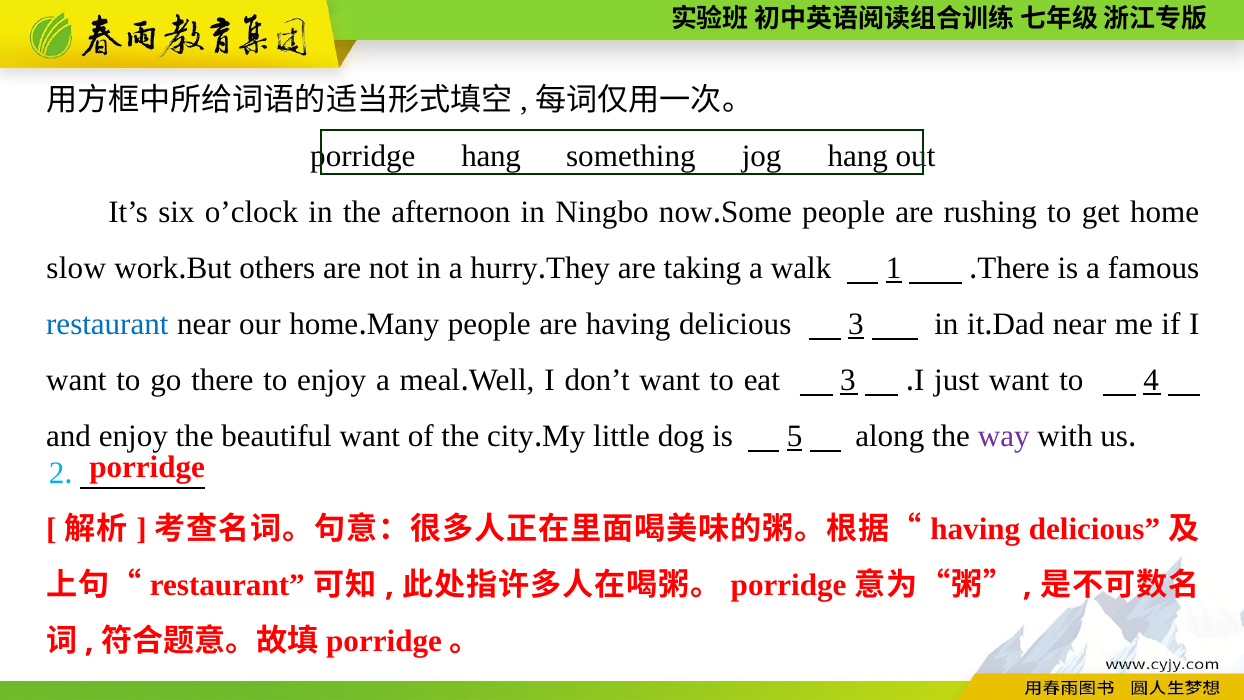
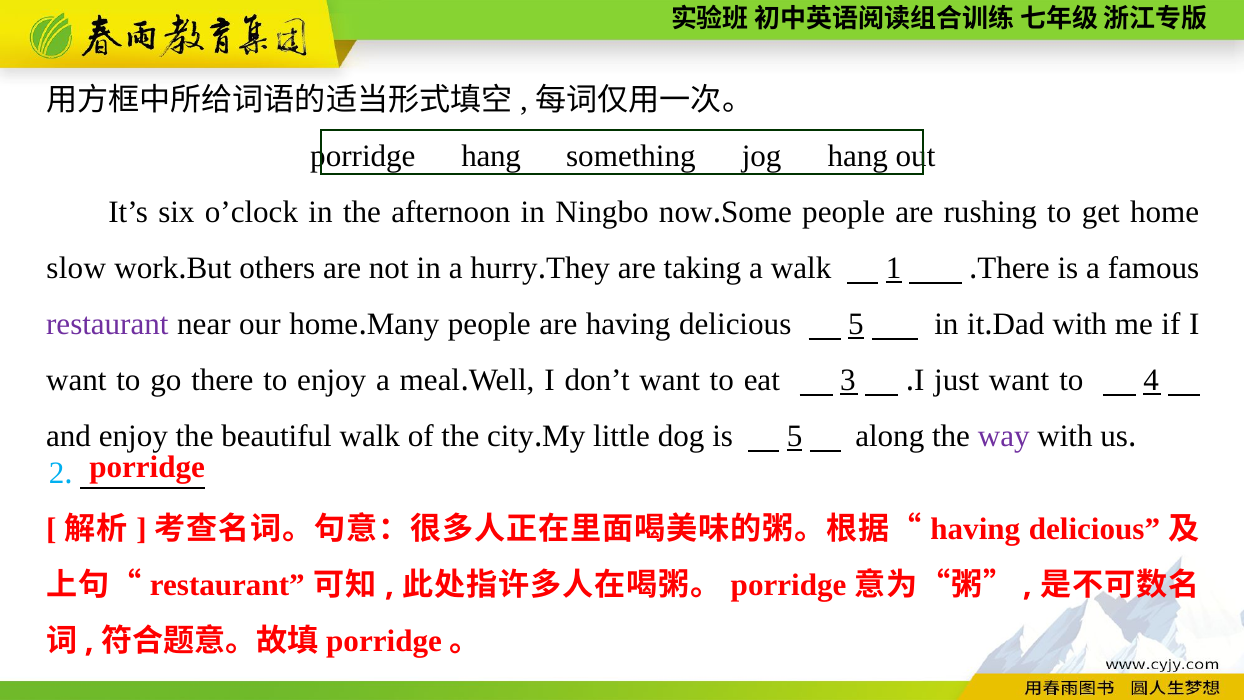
restaurant at (107, 324) colour: blue -> purple
delicious 3: 3 -> 5
near at (1080, 324): near -> with
beautiful want: want -> walk
